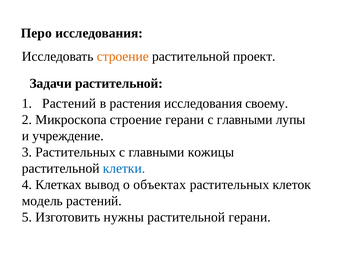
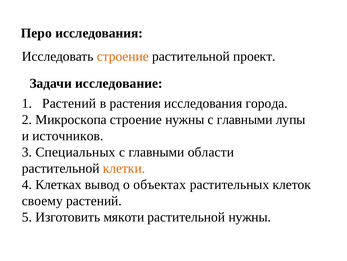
Задачи растительной: растительной -> исследование
своему: своему -> города
строение герани: герани -> нужны
учреждение: учреждение -> источников
3 Растительных: Растительных -> Специальных
кожицы: кожицы -> области
клетки colour: blue -> orange
модель: модель -> своему
нужны: нужны -> мякоти
растительной герани: герани -> нужны
